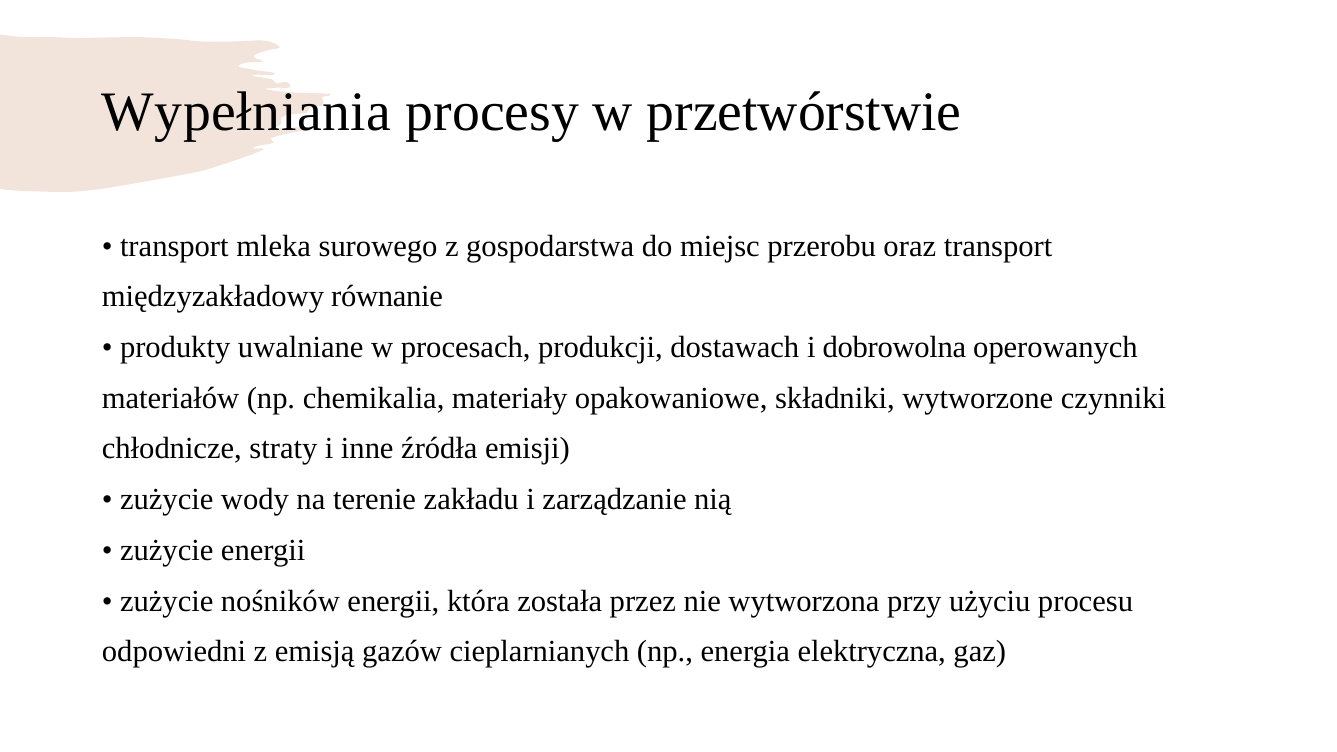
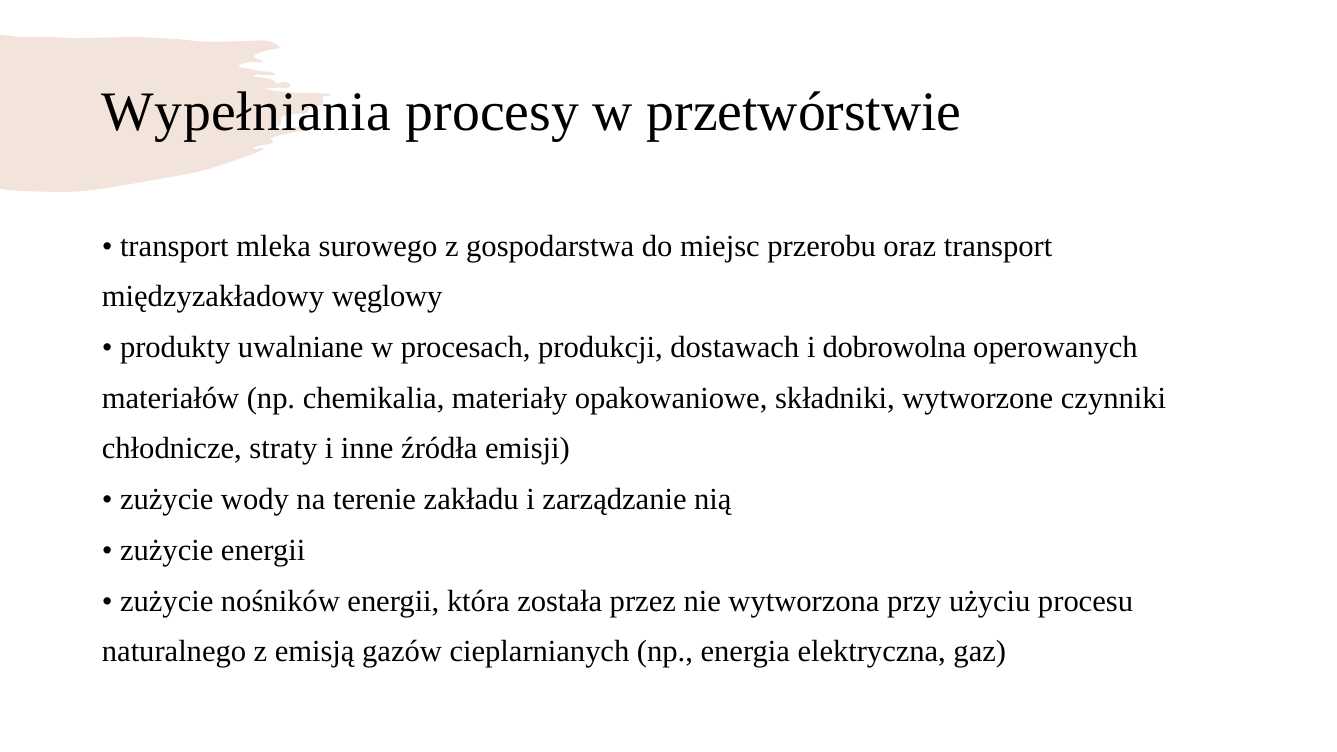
równanie: równanie -> węglowy
odpowiedni: odpowiedni -> naturalnego
